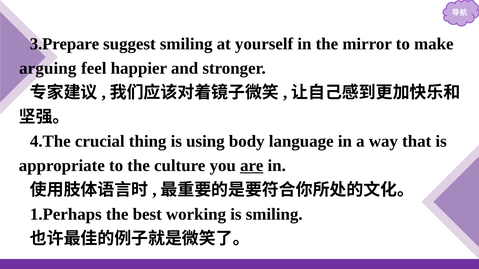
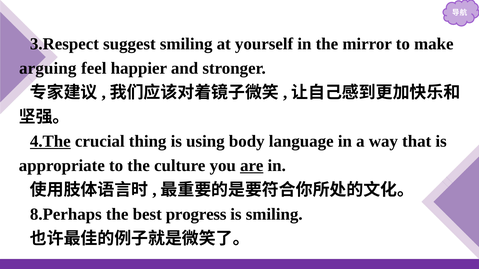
3.Prepare: 3.Prepare -> 3.Respect
4.The underline: none -> present
1.Perhaps: 1.Perhaps -> 8.Perhaps
working: working -> progress
